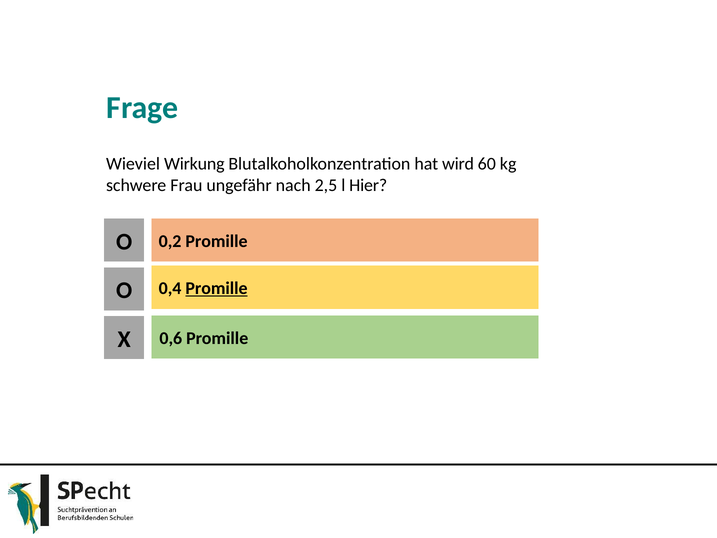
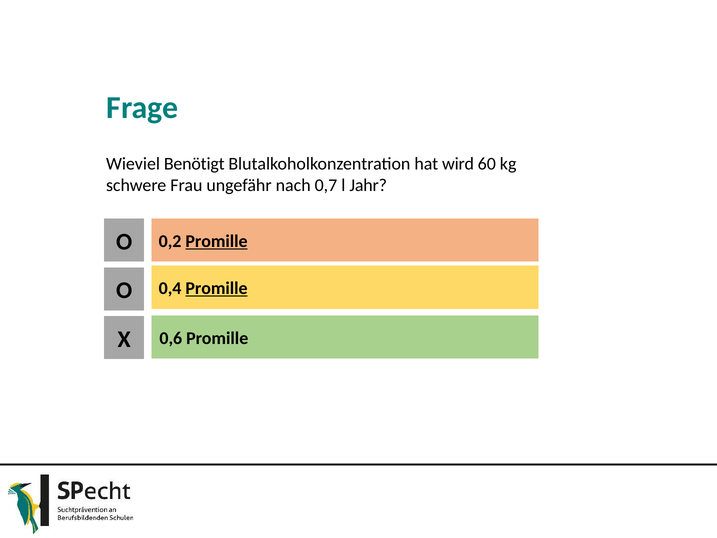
Wirkung: Wirkung -> Benötigt
2,5: 2,5 -> 0,7
Hier: Hier -> Jahr
Promille at (217, 241) underline: none -> present
